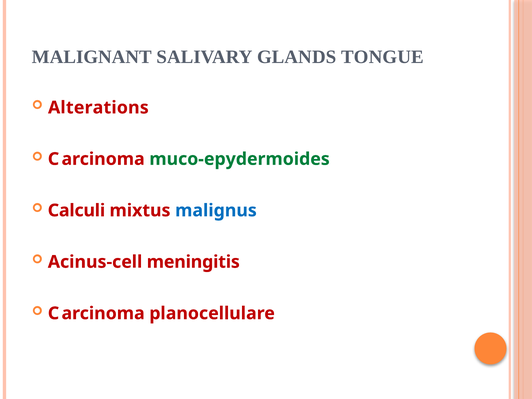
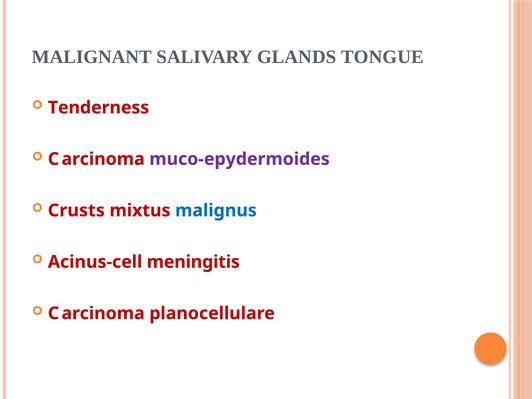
Alterations: Alterations -> Tenderness
muco-epydermoides colour: green -> purple
Calculi: Calculi -> Crusts
